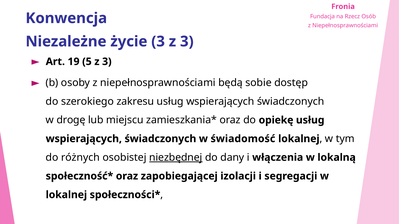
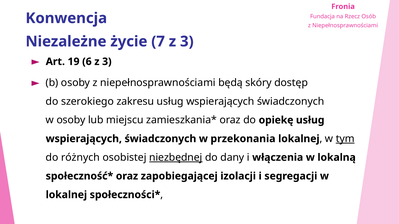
życie 3: 3 -> 7
5: 5 -> 6
sobie: sobie -> skóry
w drogę: drogę -> osoby
świadomość: świadomość -> przekonania
tym underline: none -> present
